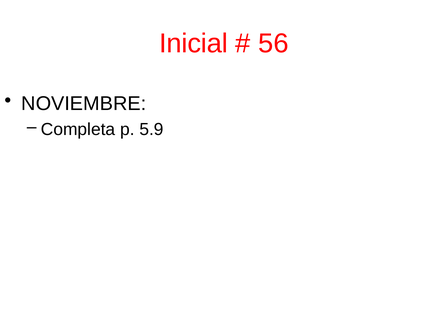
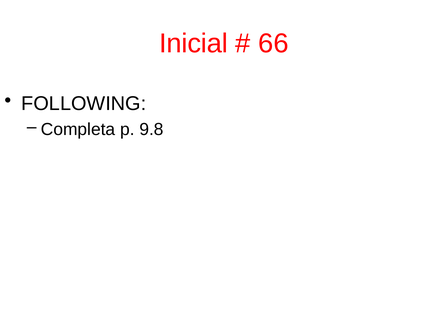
56: 56 -> 66
NOVIEMBRE: NOVIEMBRE -> FOLLOWING
5.9: 5.9 -> 9.8
